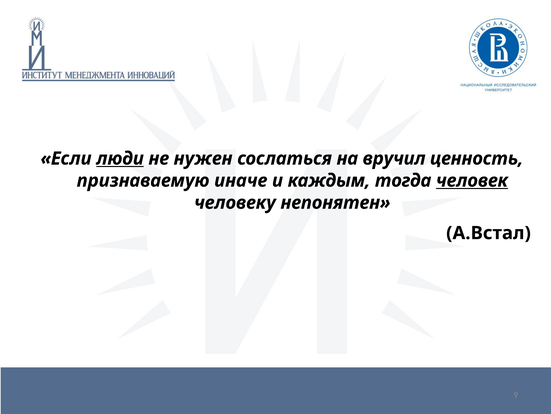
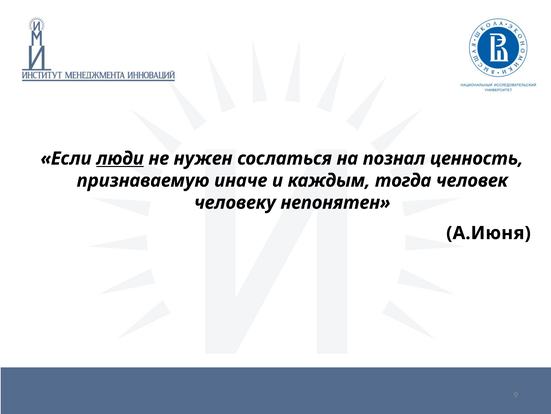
вручил: вручил -> познал
человек underline: present -> none
А.Встал: А.Встал -> А.Июня
